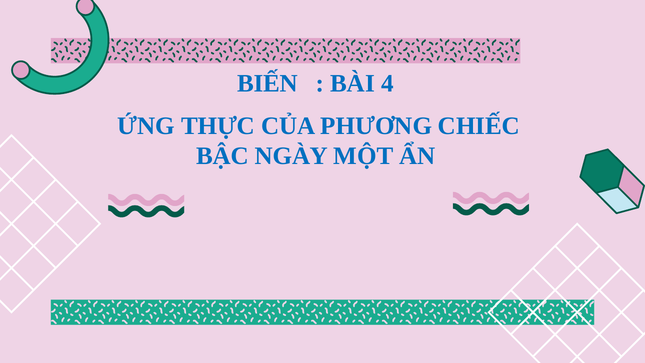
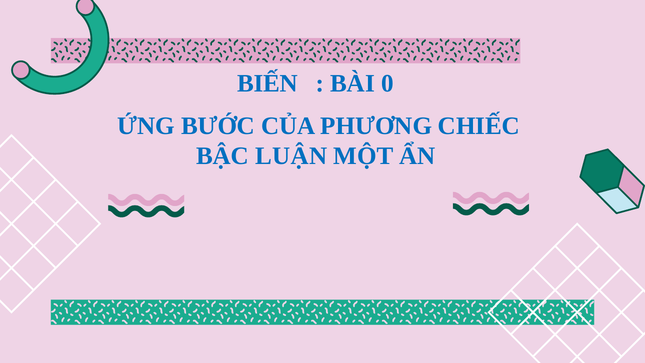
4: 4 -> 0
THỰC: THỰC -> BƯỚC
NGÀY: NGÀY -> LUẬN
